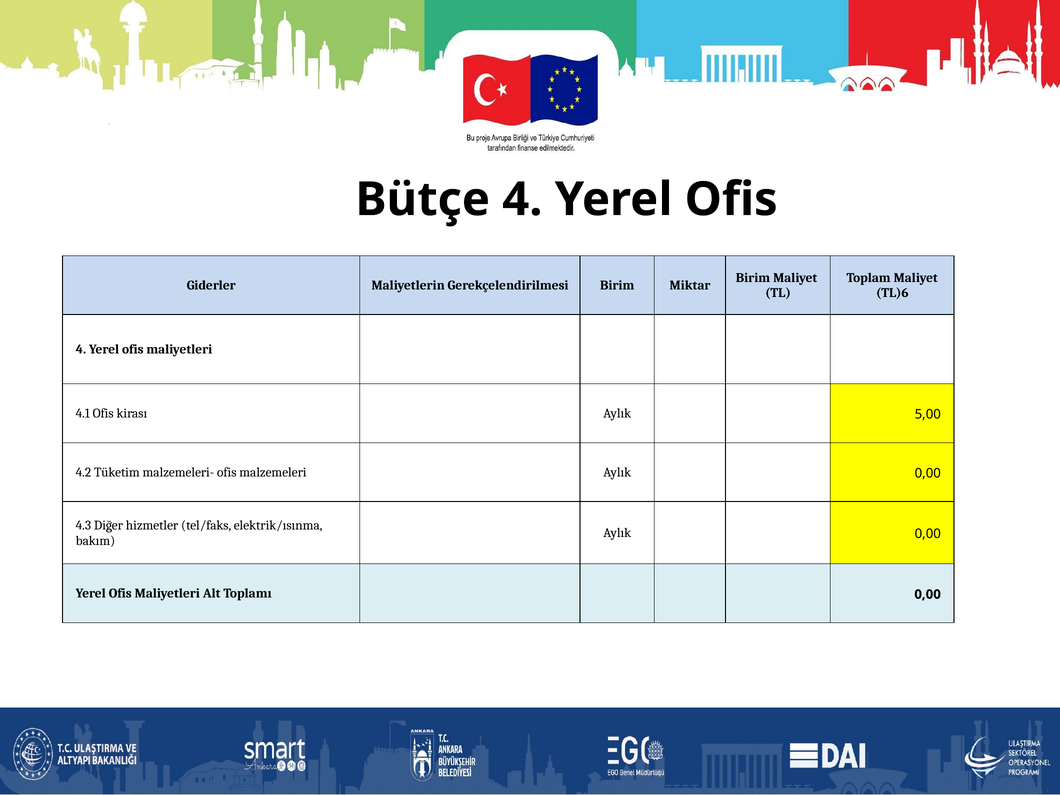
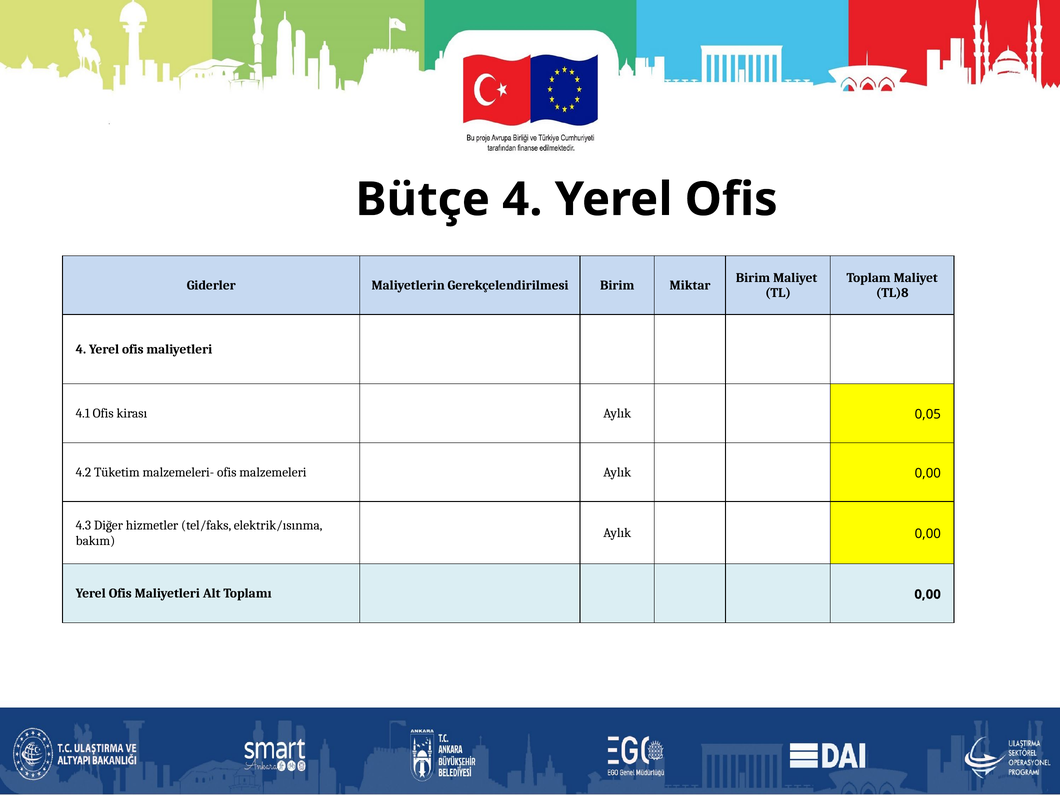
TL)6: TL)6 -> TL)8
5,00: 5,00 -> 0,05
